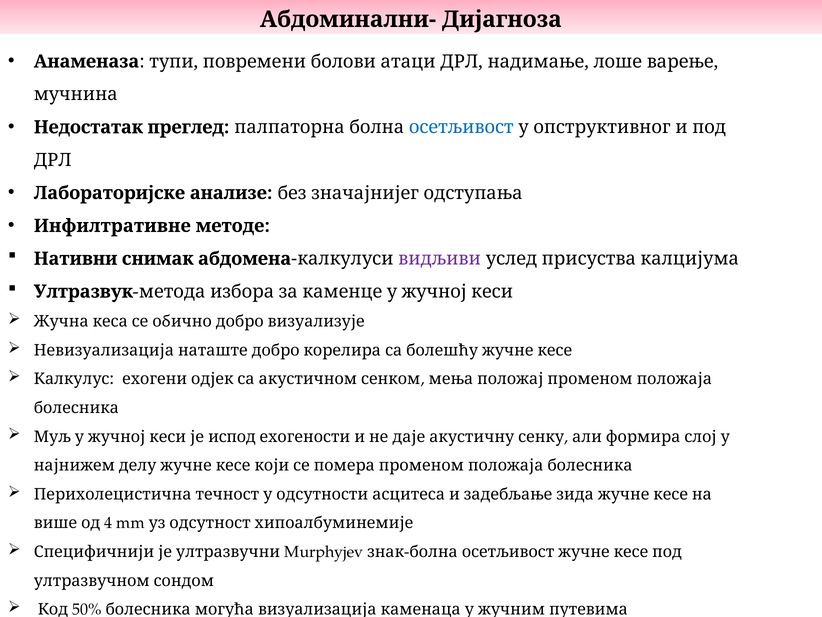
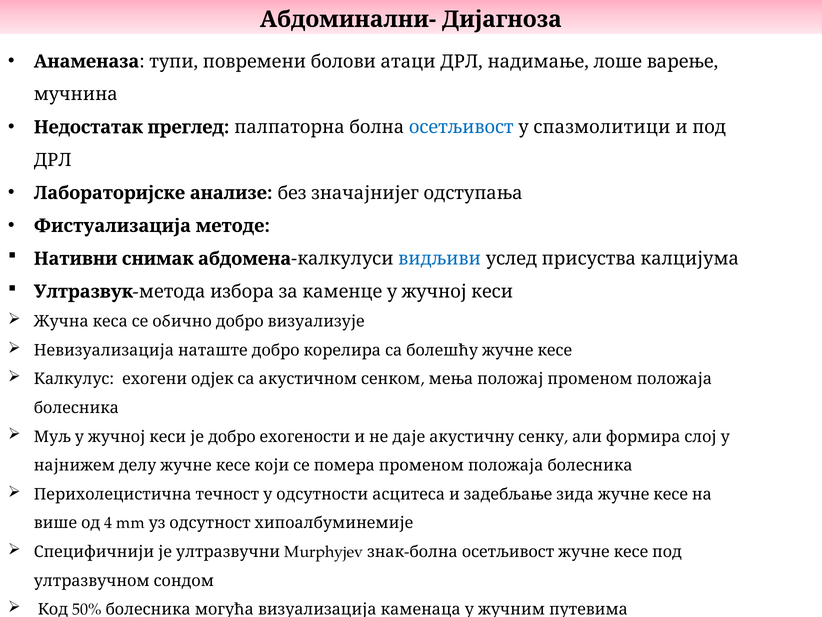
опструктивног: опструктивног -> спазмолитици
Инфилтративне: Инфилтративне -> Фистуализација
видљиви colour: purple -> blue
је испод: испод -> добро
